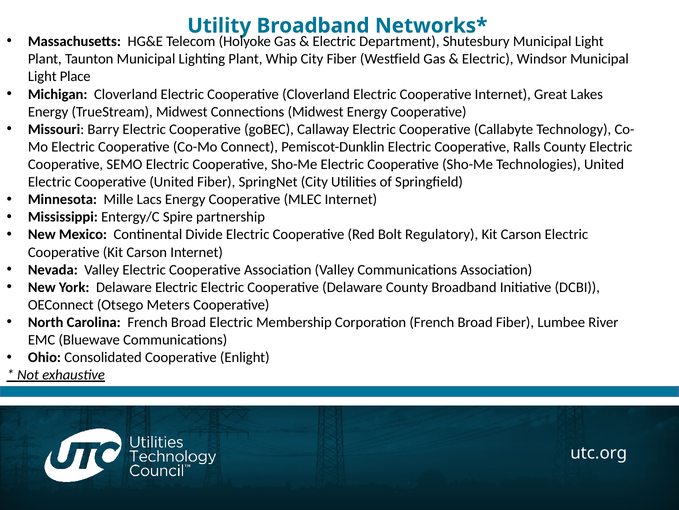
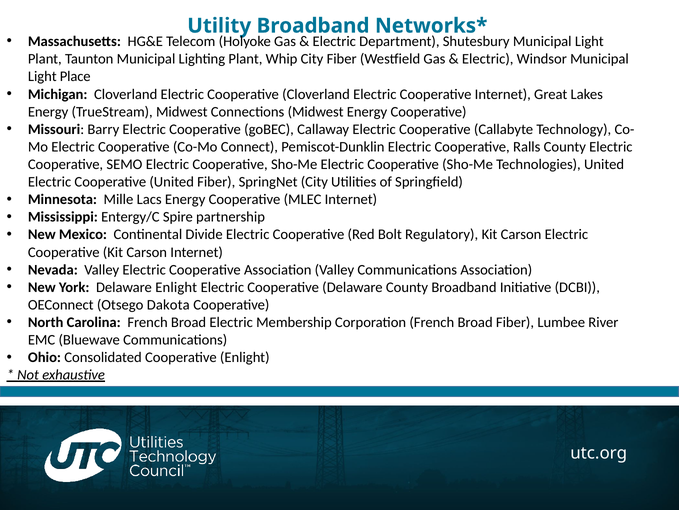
Delaware Electric: Electric -> Enlight
Meters: Meters -> Dakota
